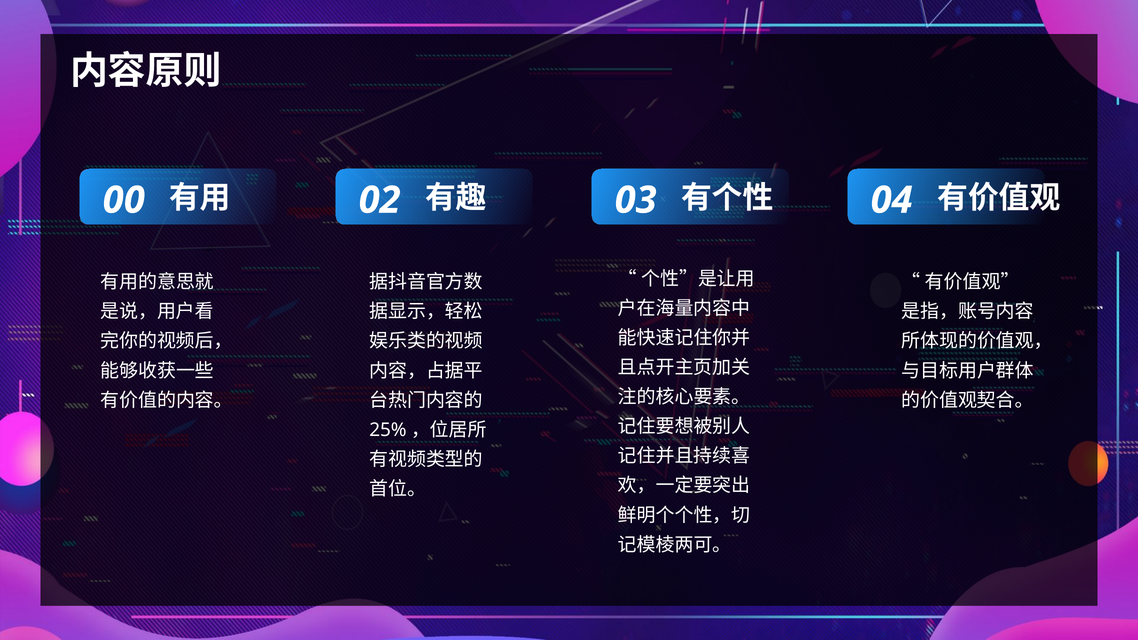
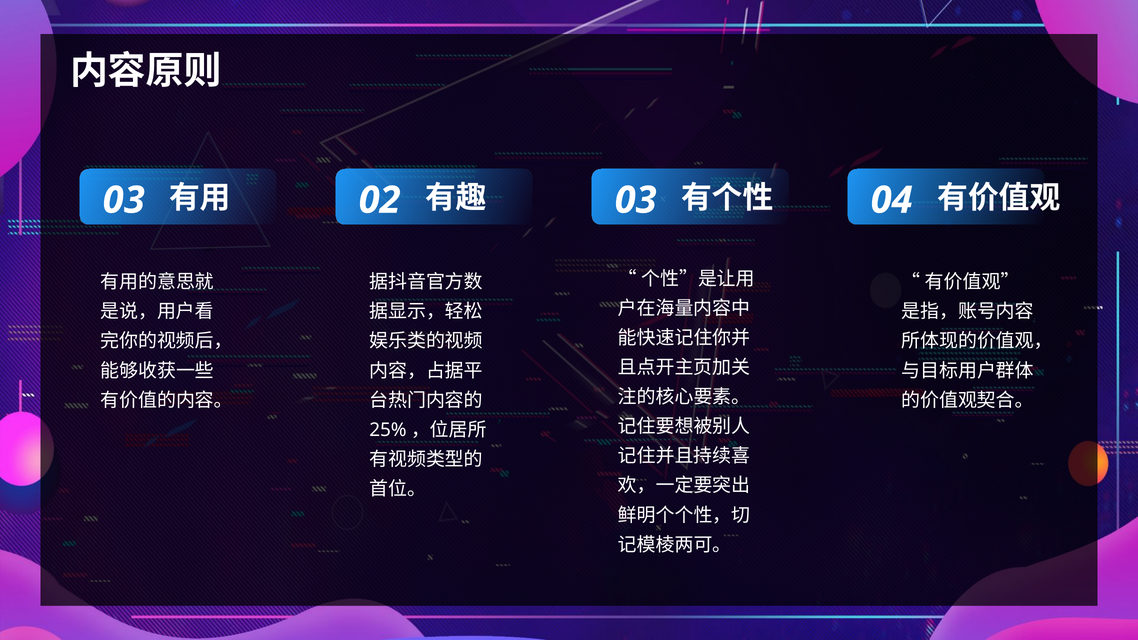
0 0: 0 -> 3
